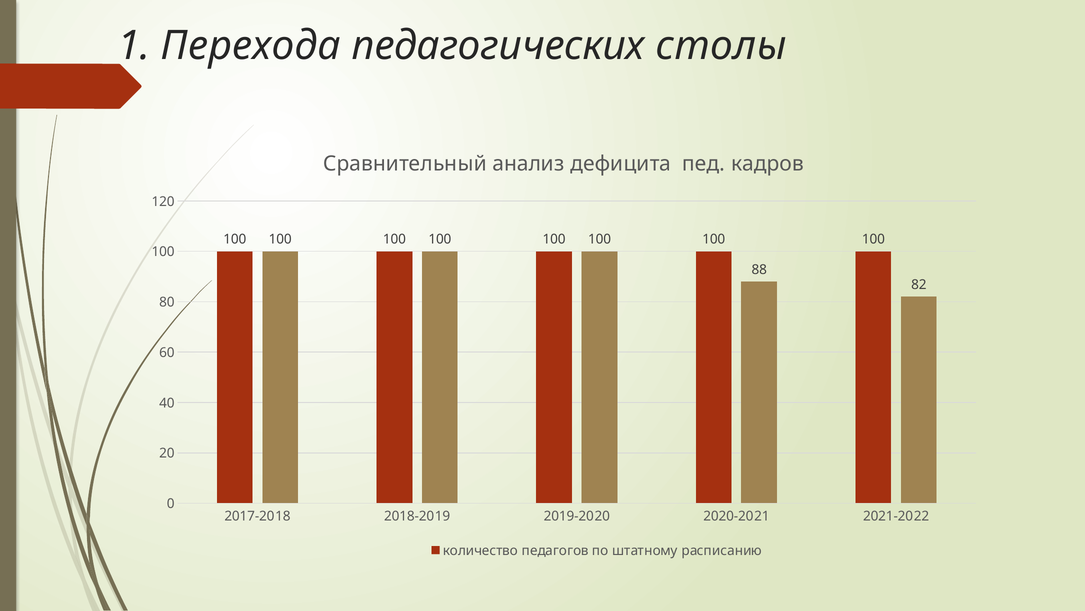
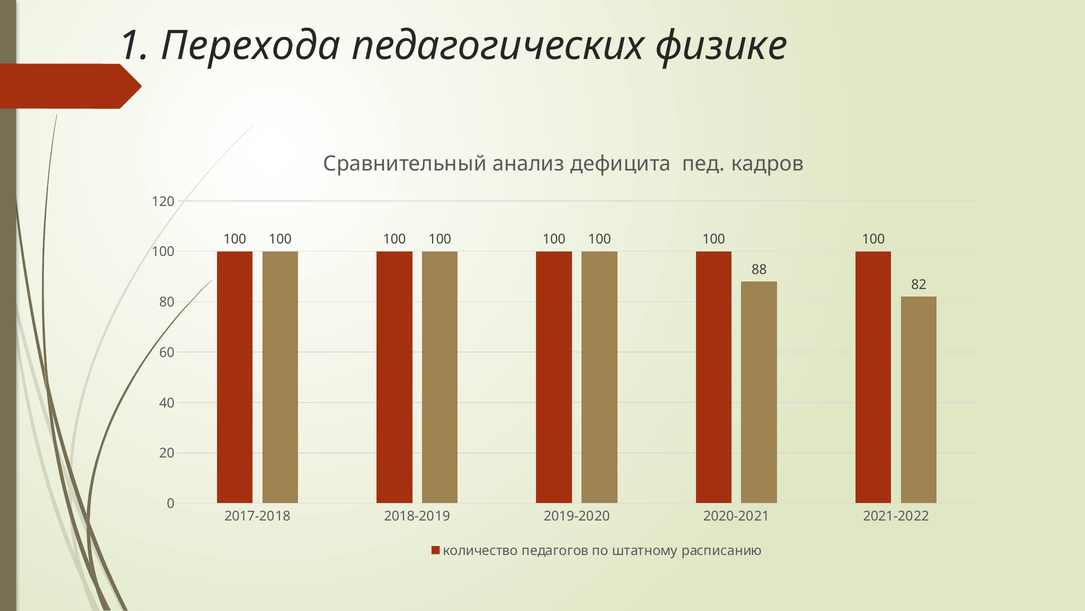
столы: столы -> физике
